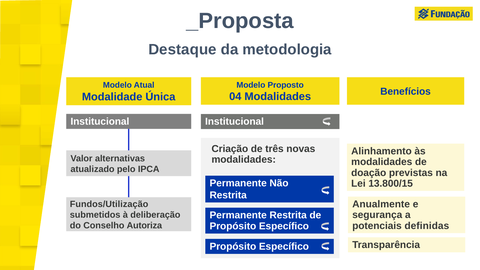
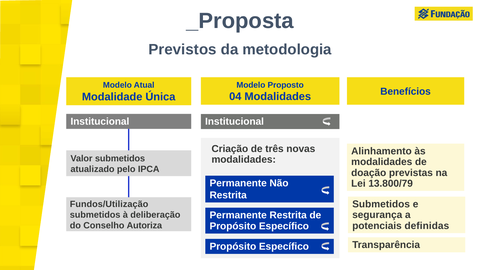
Destaque: Destaque -> Previstos
Valor alternativas: alternativas -> submetidos
13.800/15: 13.800/15 -> 13.800/79
Anualmente at (381, 204): Anualmente -> Submetidos
